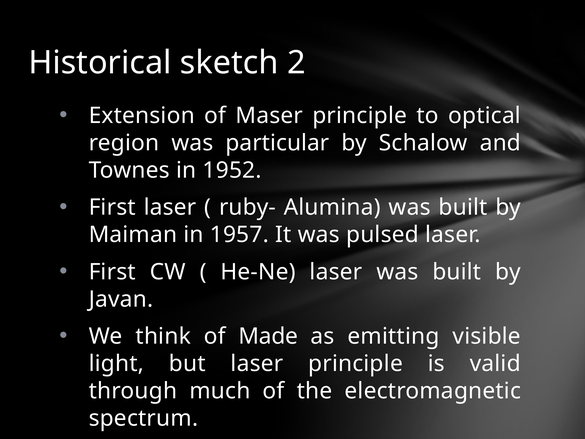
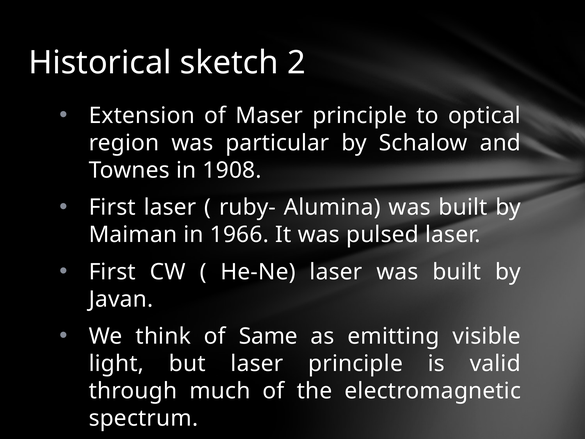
1952: 1952 -> 1908
1957: 1957 -> 1966
Made: Made -> Same
